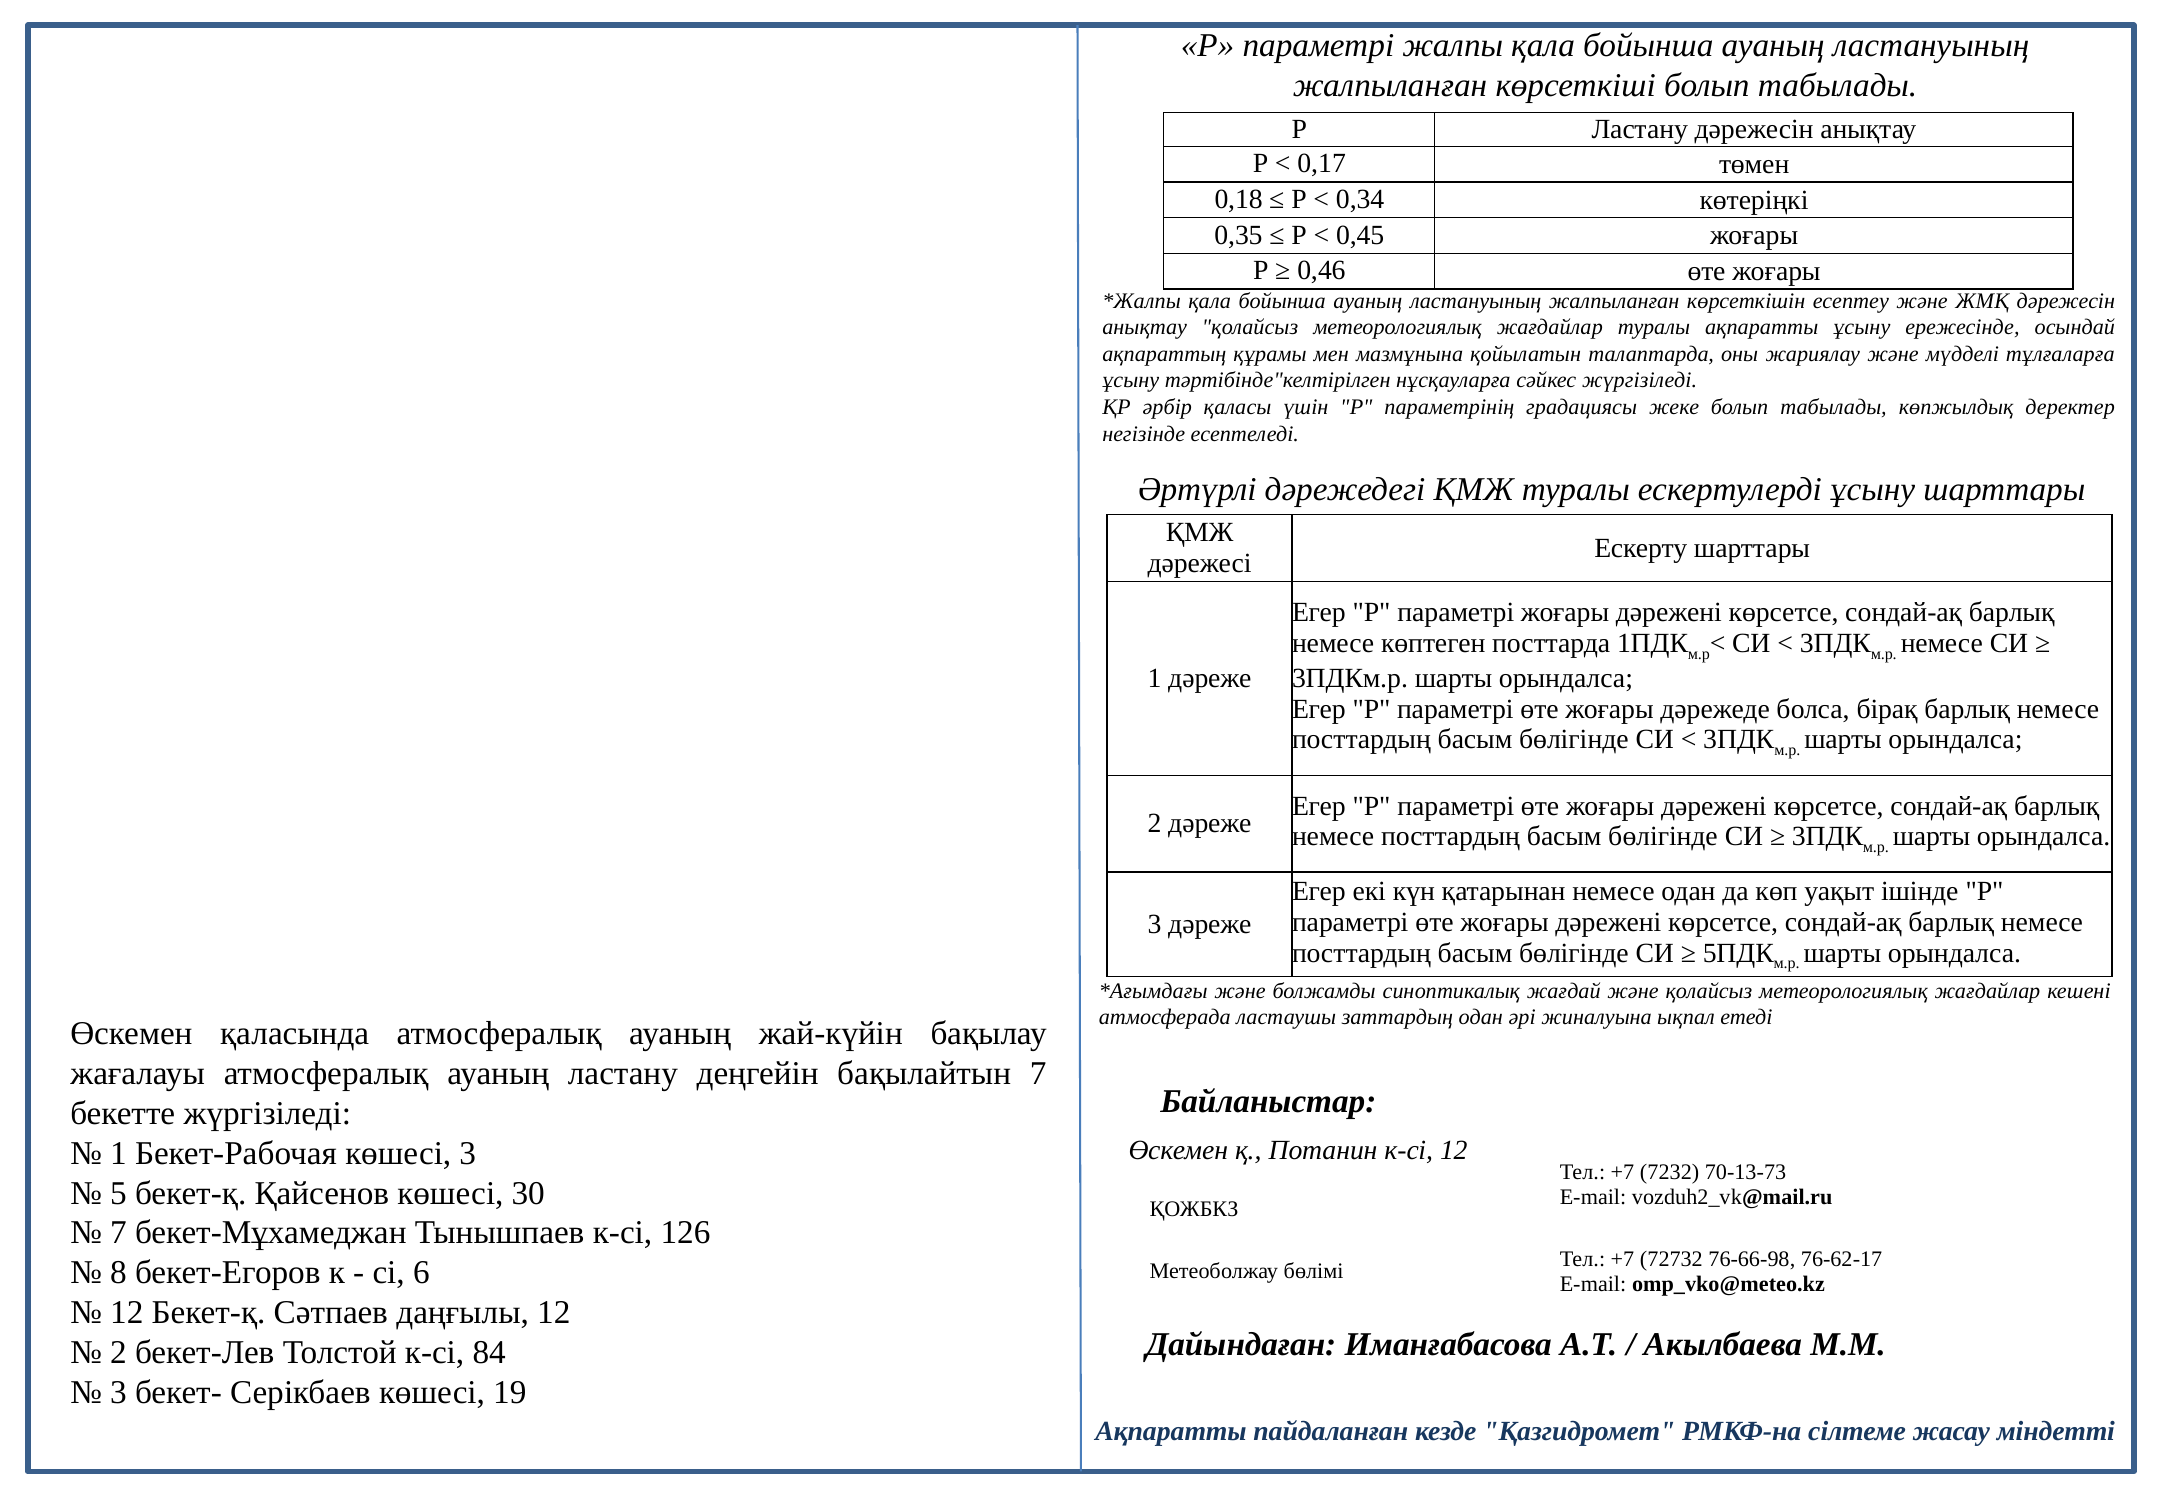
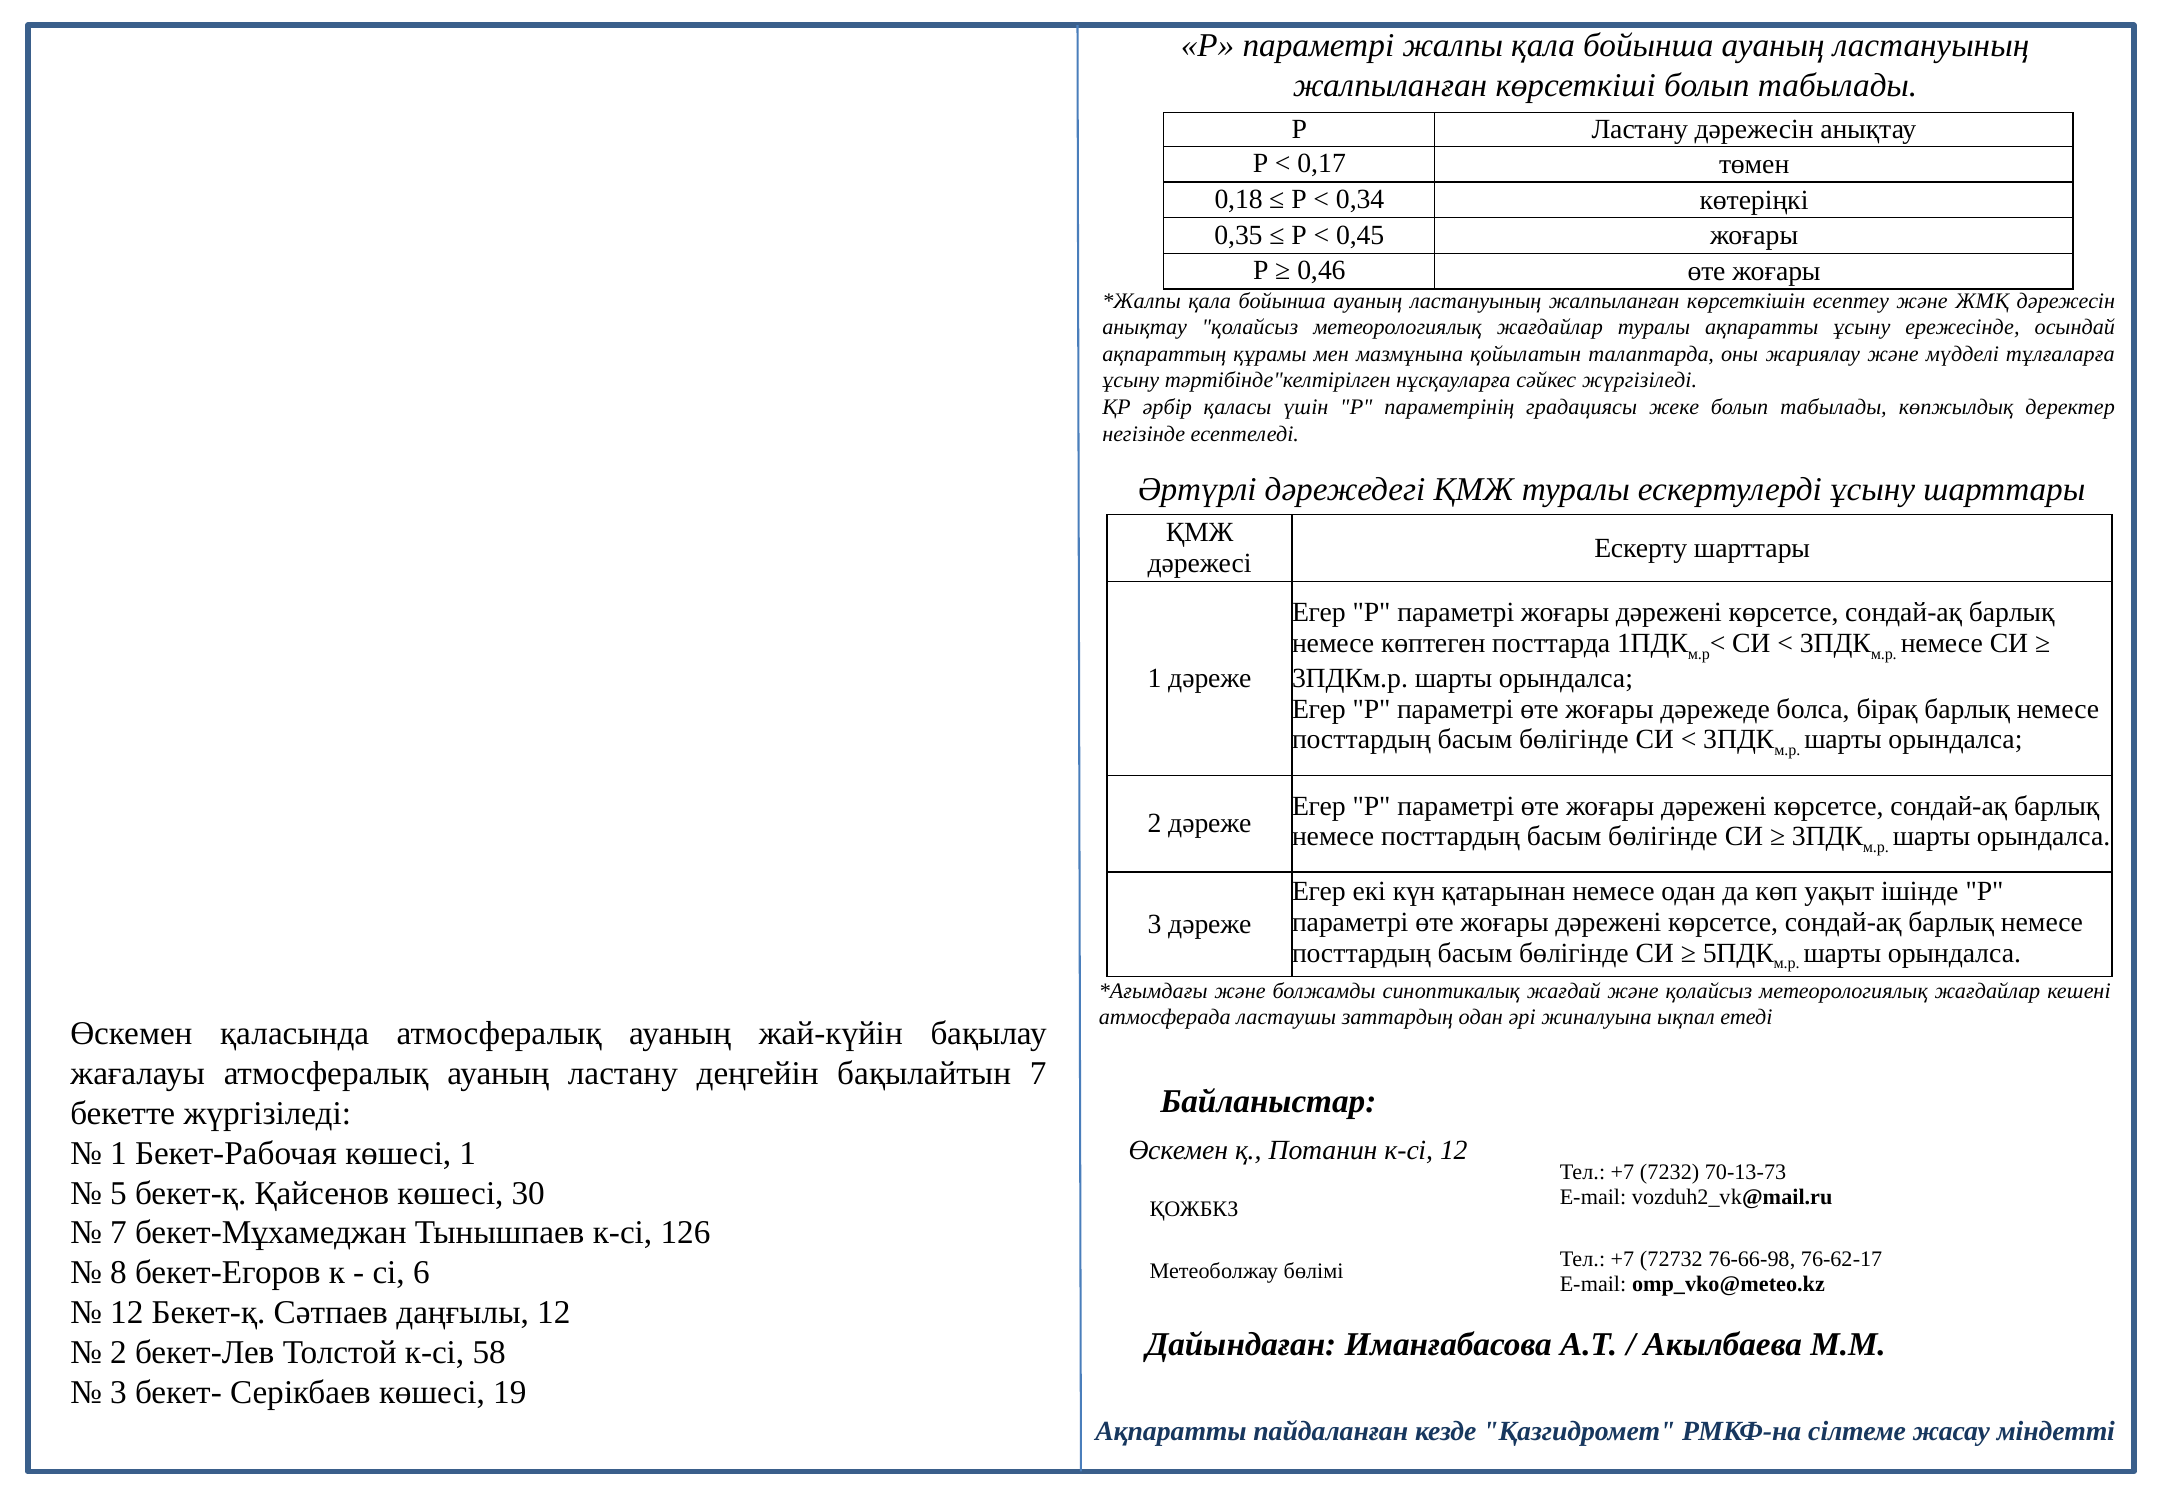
көшесі 3: 3 -> 1
84: 84 -> 58
